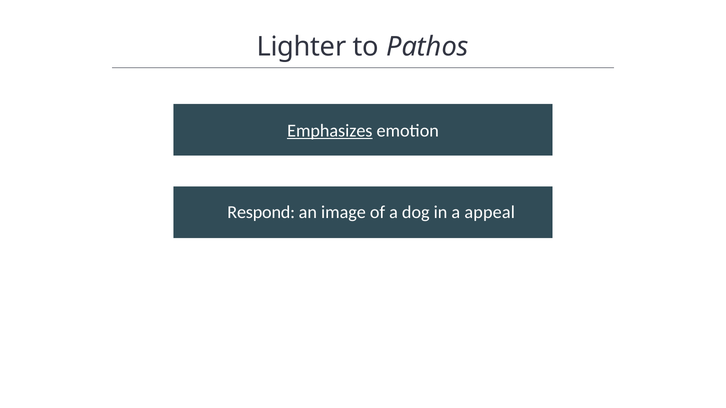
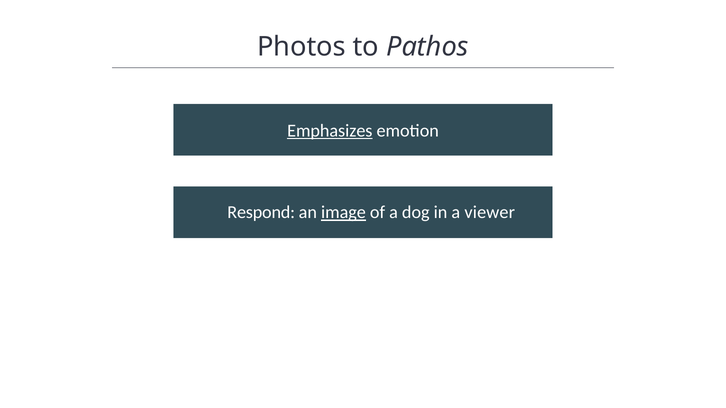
Lighter: Lighter -> Photos
image underline: none -> present
appeal: appeal -> viewer
